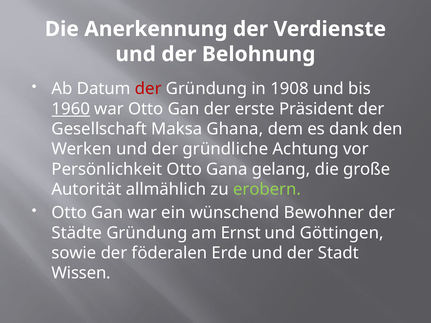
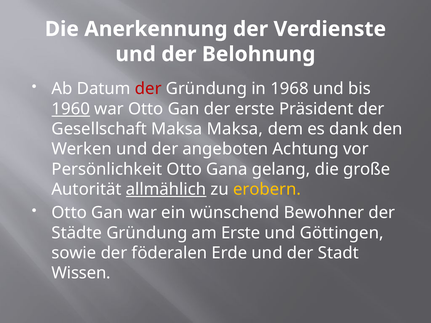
1908: 1908 -> 1968
Maksa Ghana: Ghana -> Maksa
gründliche: gründliche -> angeboten
allmählich underline: none -> present
erobern colour: light green -> yellow
am Ernst: Ernst -> Erste
